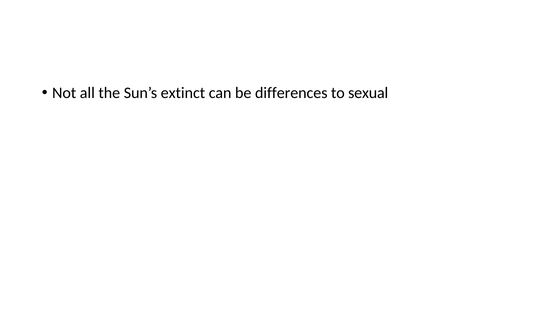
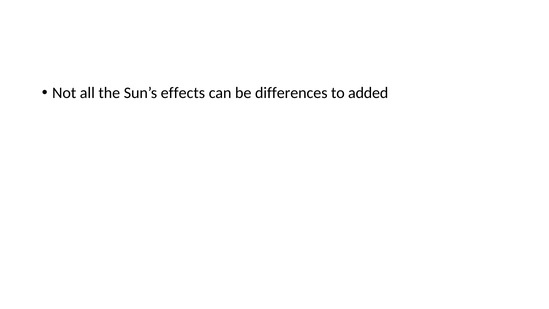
extinct: extinct -> effects
sexual: sexual -> added
